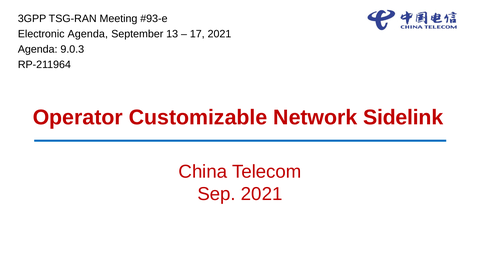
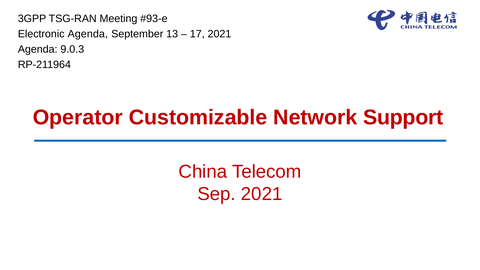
Sidelink: Sidelink -> Support
